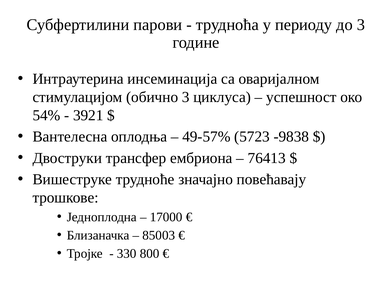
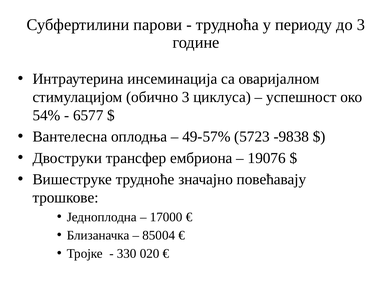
3921: 3921 -> 6577
76413: 76413 -> 19076
85003: 85003 -> 85004
800: 800 -> 020
